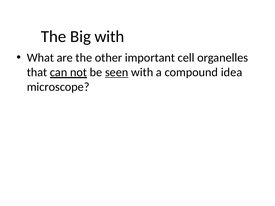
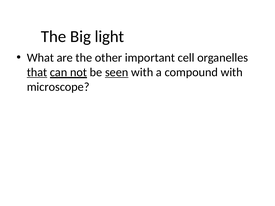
Big with: with -> light
that underline: none -> present
compound idea: idea -> with
